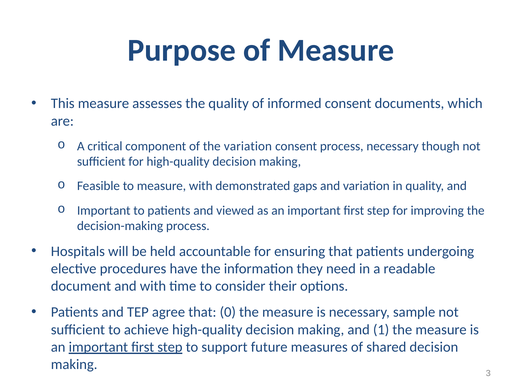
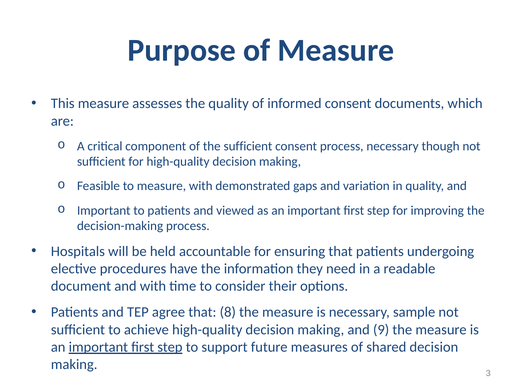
the variation: variation -> sufficient
0: 0 -> 8
1: 1 -> 9
